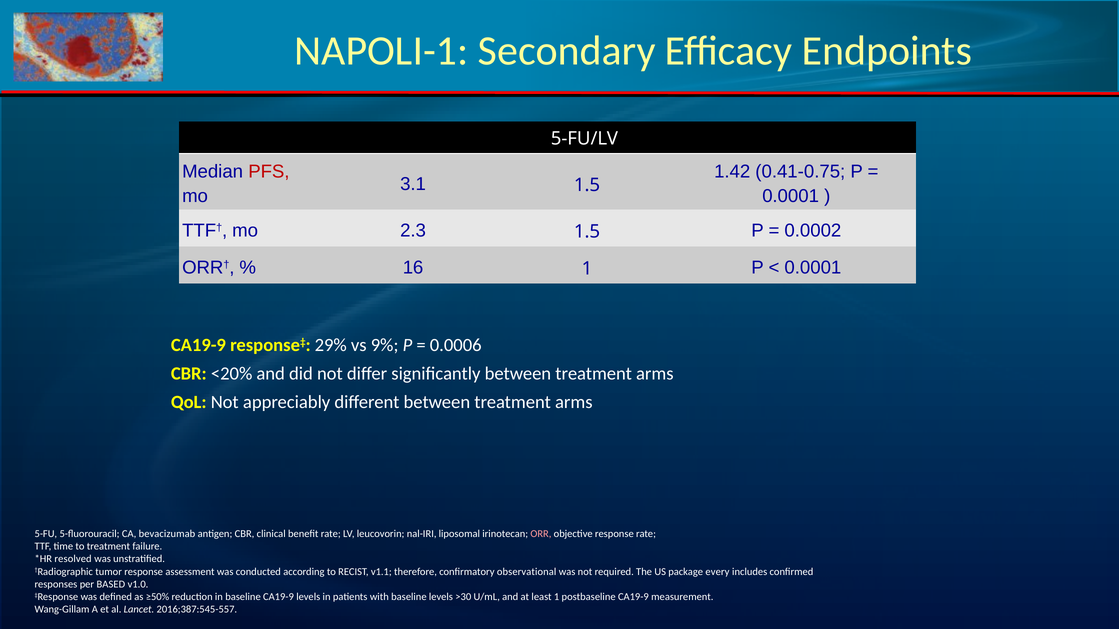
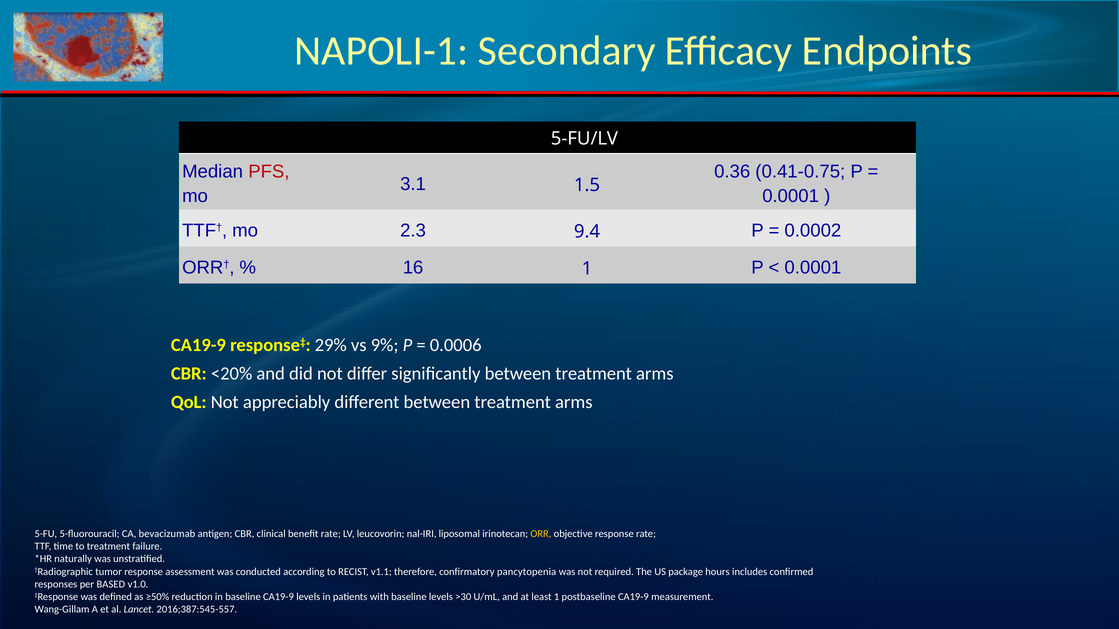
1.42: 1.42 -> 0.36
2.3 1.5: 1.5 -> 9.4
ORR colour: pink -> yellow
resolved: resolved -> naturally
observational: observational -> pancytopenia
every: every -> hours
